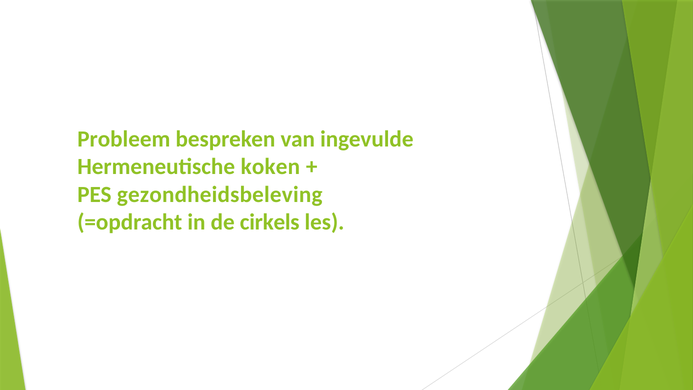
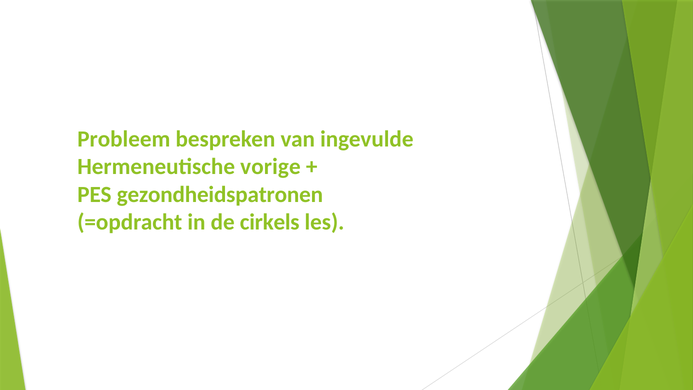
koken: koken -> vorige
gezondheidsbeleving: gezondheidsbeleving -> gezondheidspatronen
